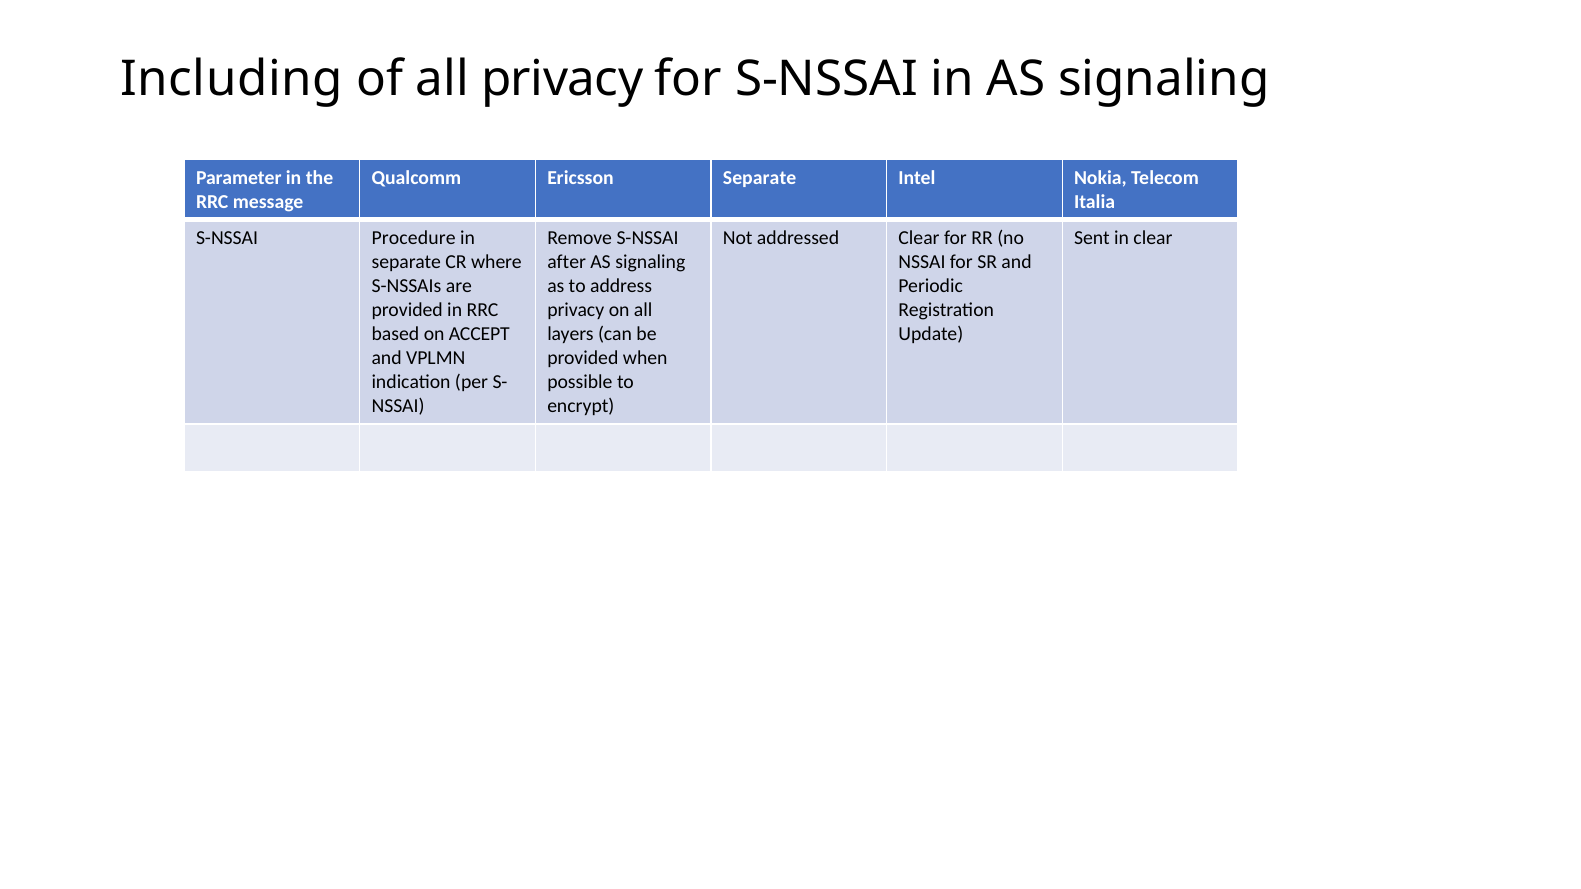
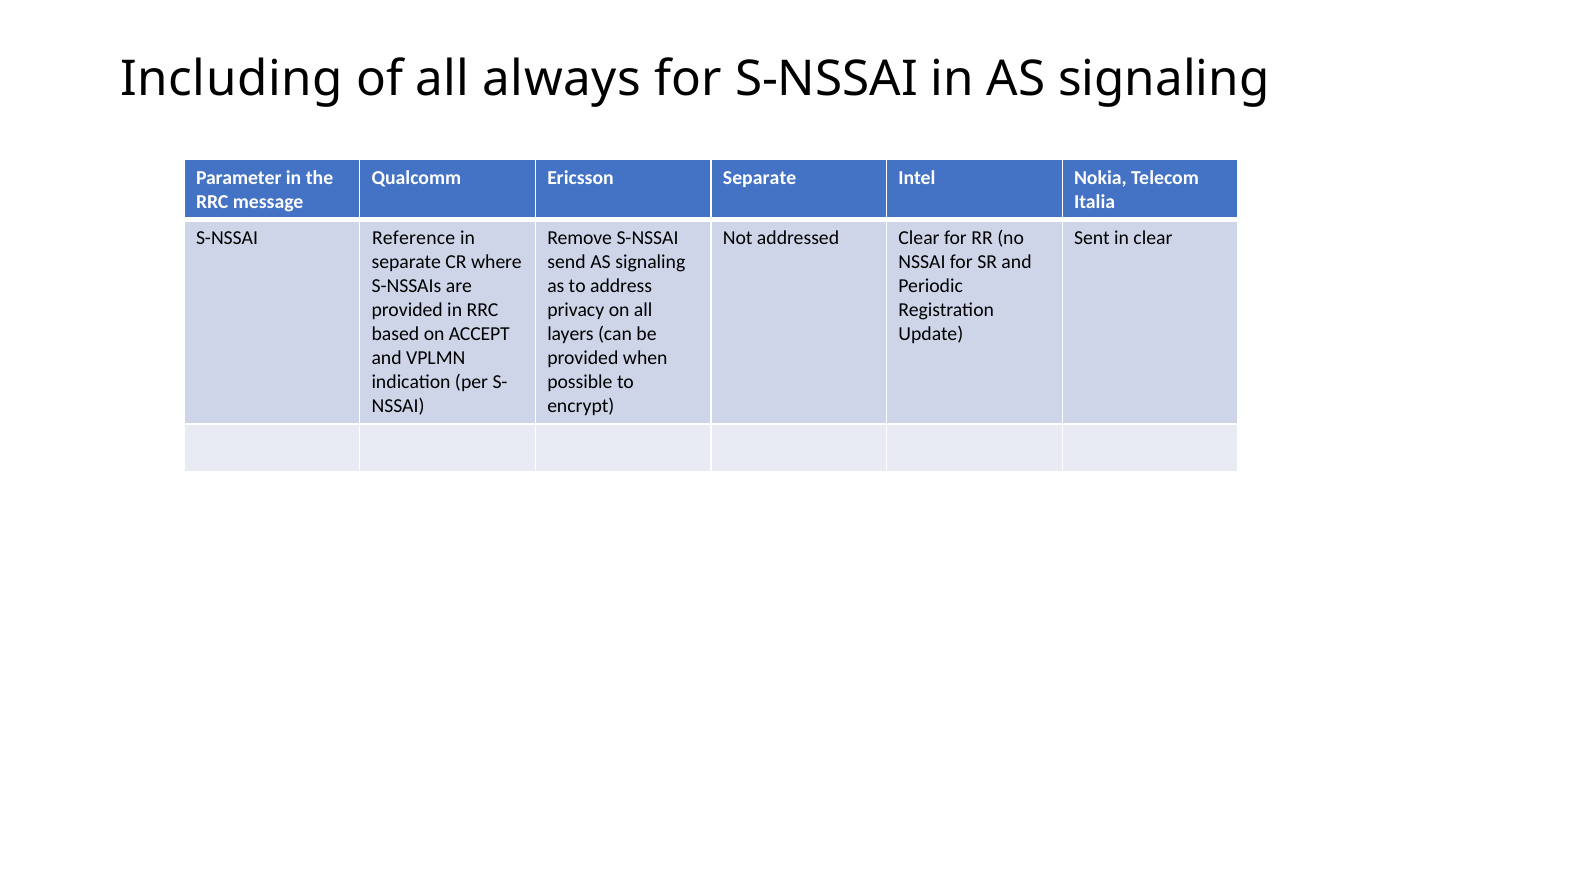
all privacy: privacy -> always
Procedure: Procedure -> Reference
after: after -> send
